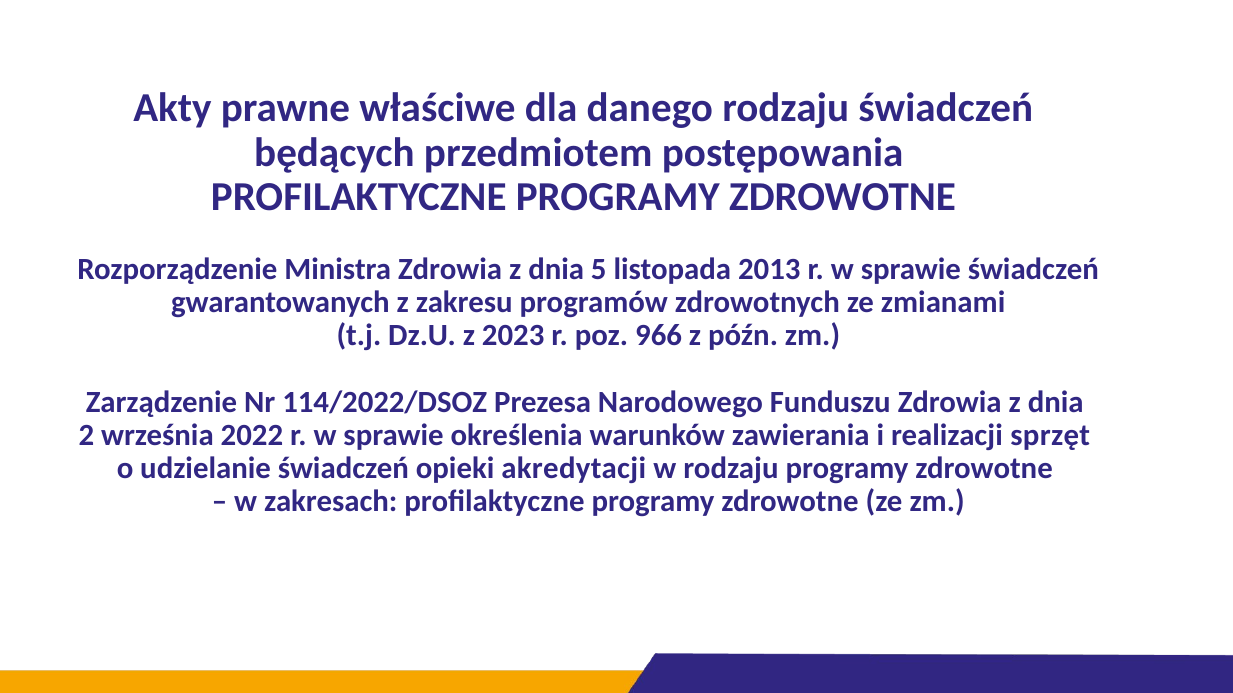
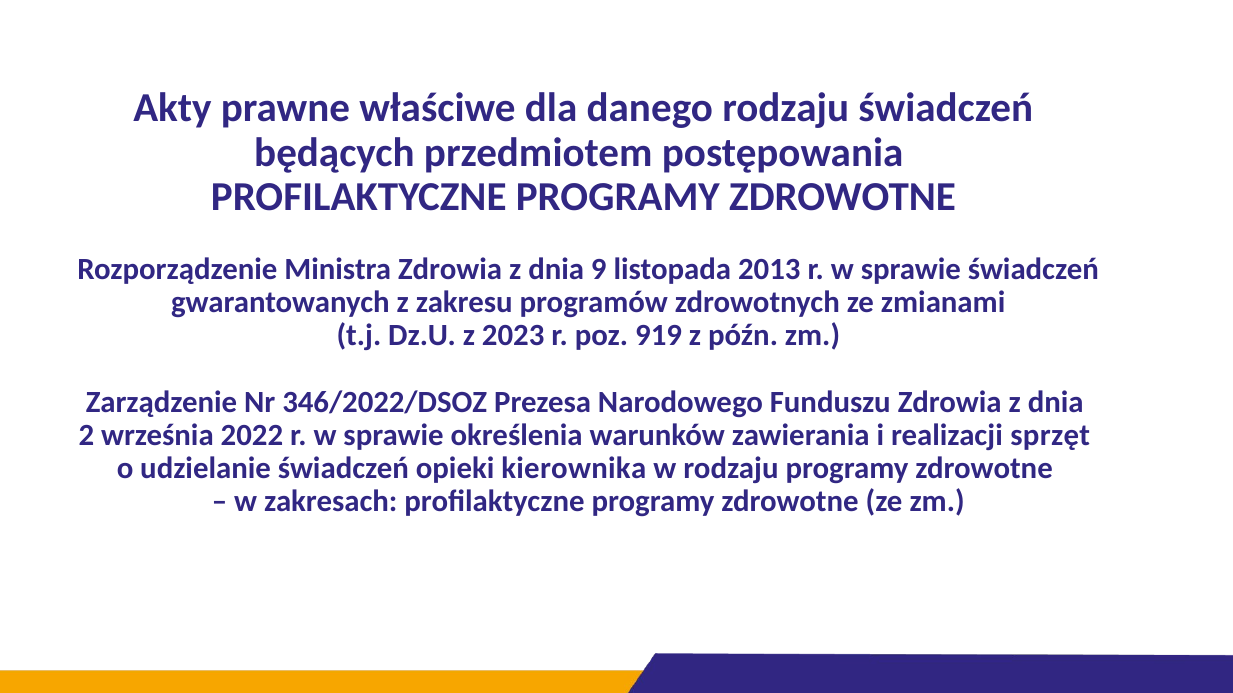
5: 5 -> 9
966: 966 -> 919
114/2022/DSOZ: 114/2022/DSOZ -> 346/2022/DSOZ
akredytacji: akredytacji -> kierownika
